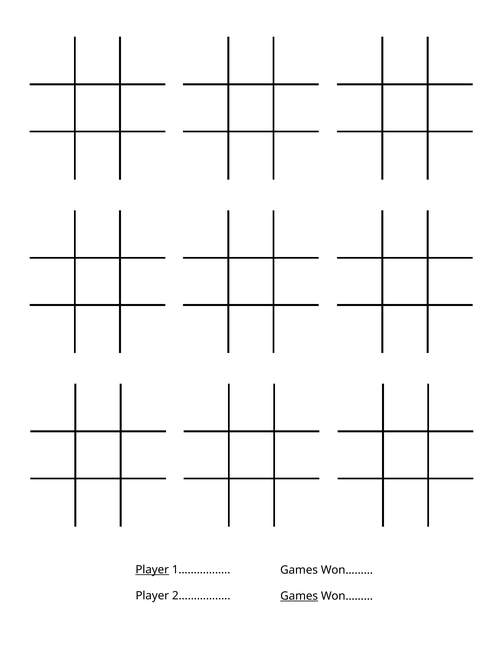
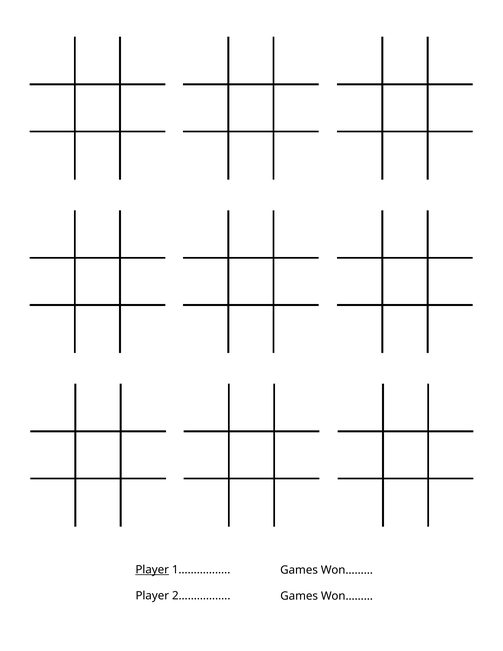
Games at (299, 596) underline: present -> none
